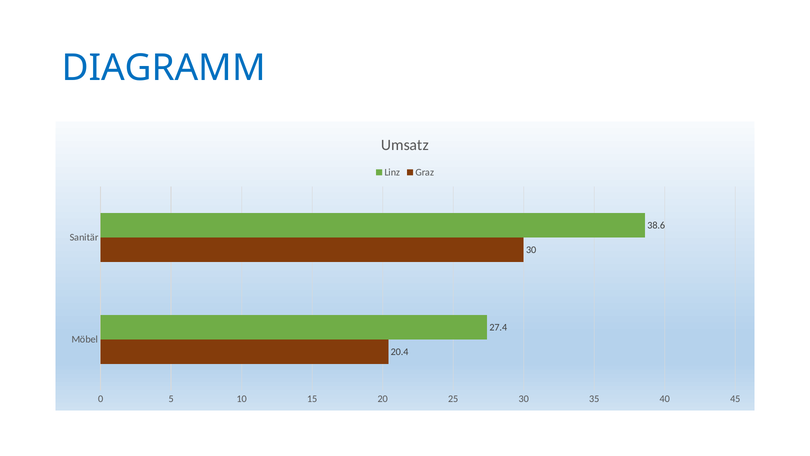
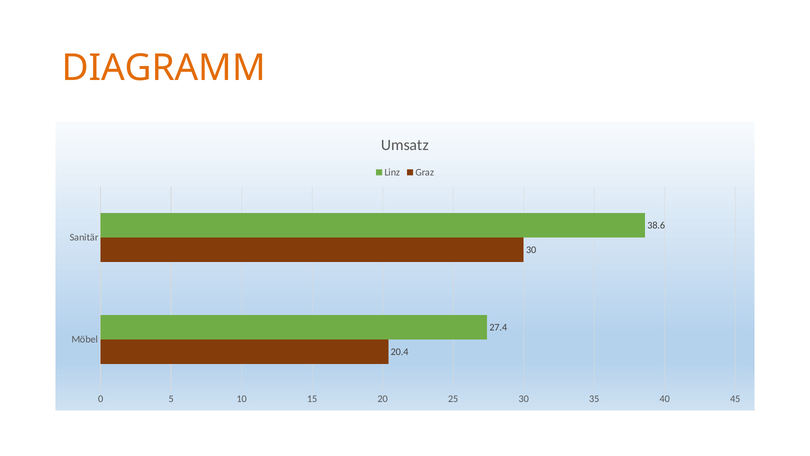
DIAGRAMM colour: blue -> orange
